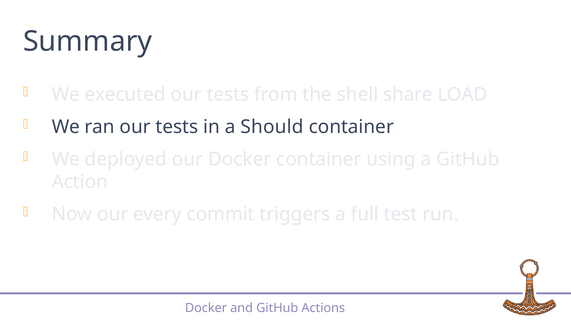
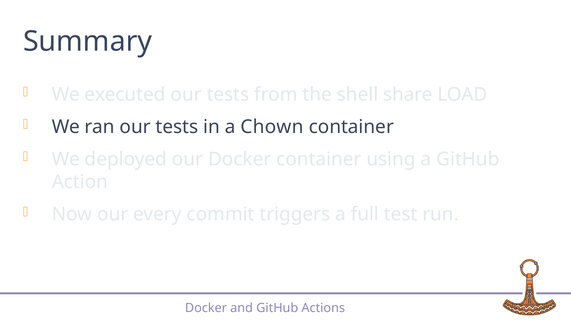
Should: Should -> Chown
